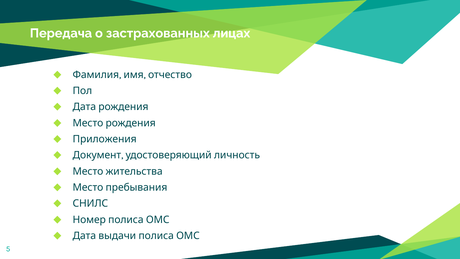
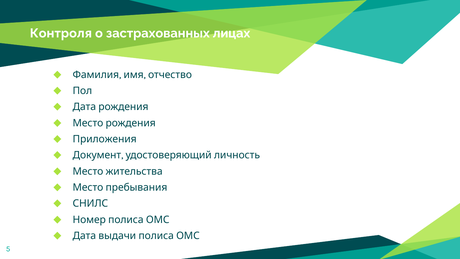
Передача: Передача -> Контроля
